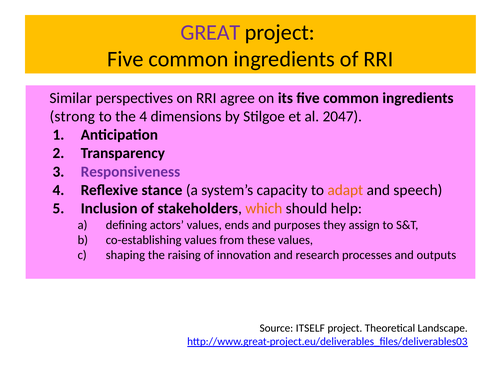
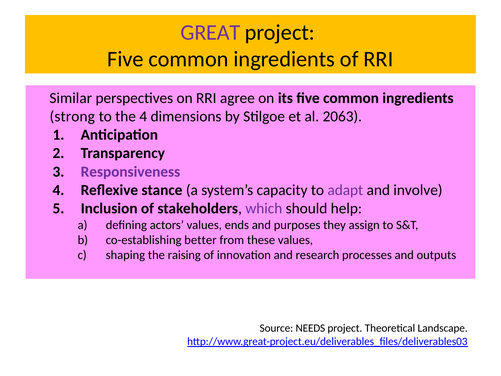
2047: 2047 -> 2063
adapt colour: orange -> purple
speech: speech -> involve
which colour: orange -> purple
co-establishing values: values -> better
ITSELF: ITSELF -> NEEDS
